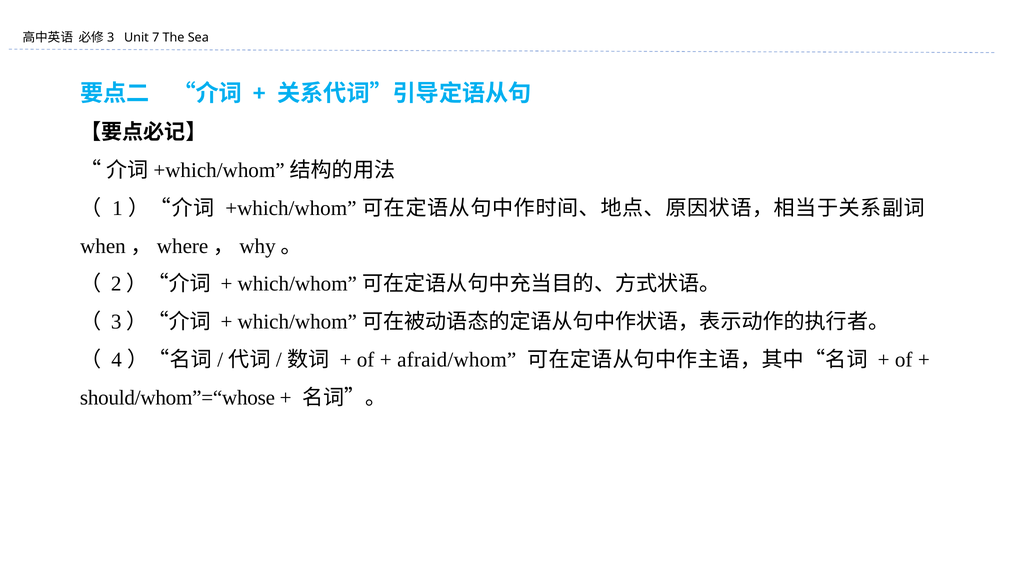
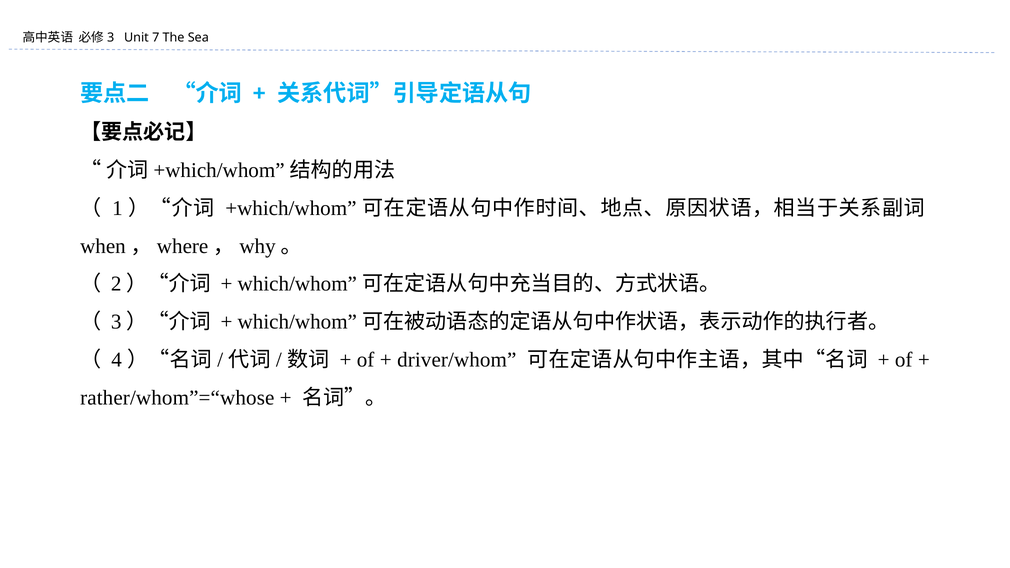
afraid/whom: afraid/whom -> driver/whom
should/whom”=“whose: should/whom”=“whose -> rather/whom”=“whose
